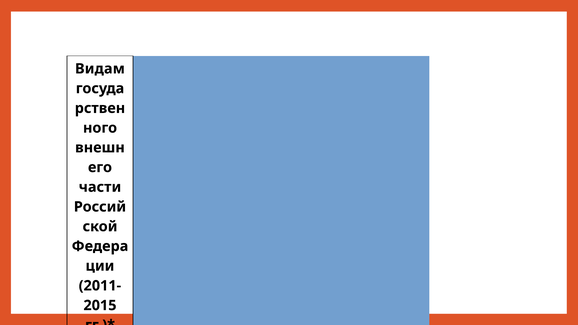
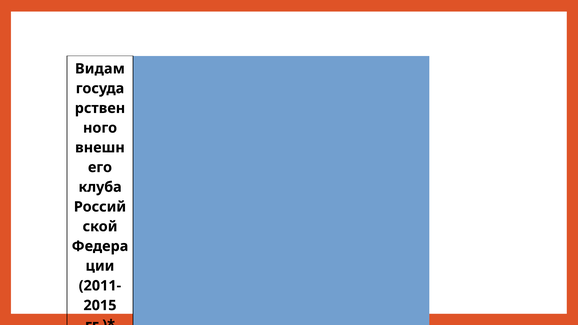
части: части -> клуба
